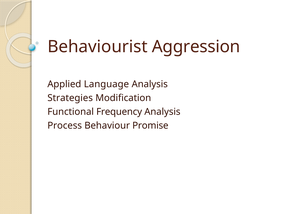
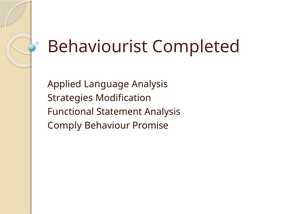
Aggression: Aggression -> Completed
Frequency: Frequency -> Statement
Process: Process -> Comply
